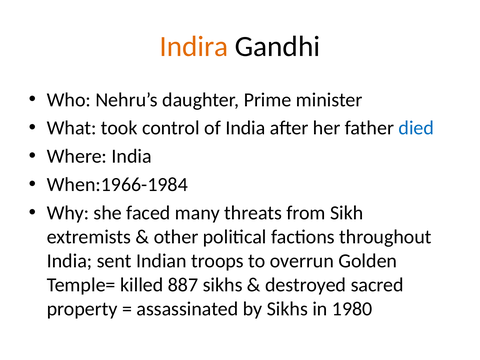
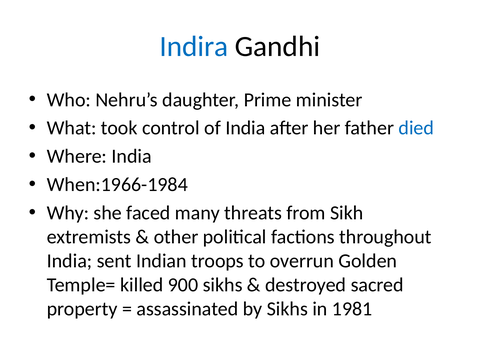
Indira colour: orange -> blue
887: 887 -> 900
1980: 1980 -> 1981
